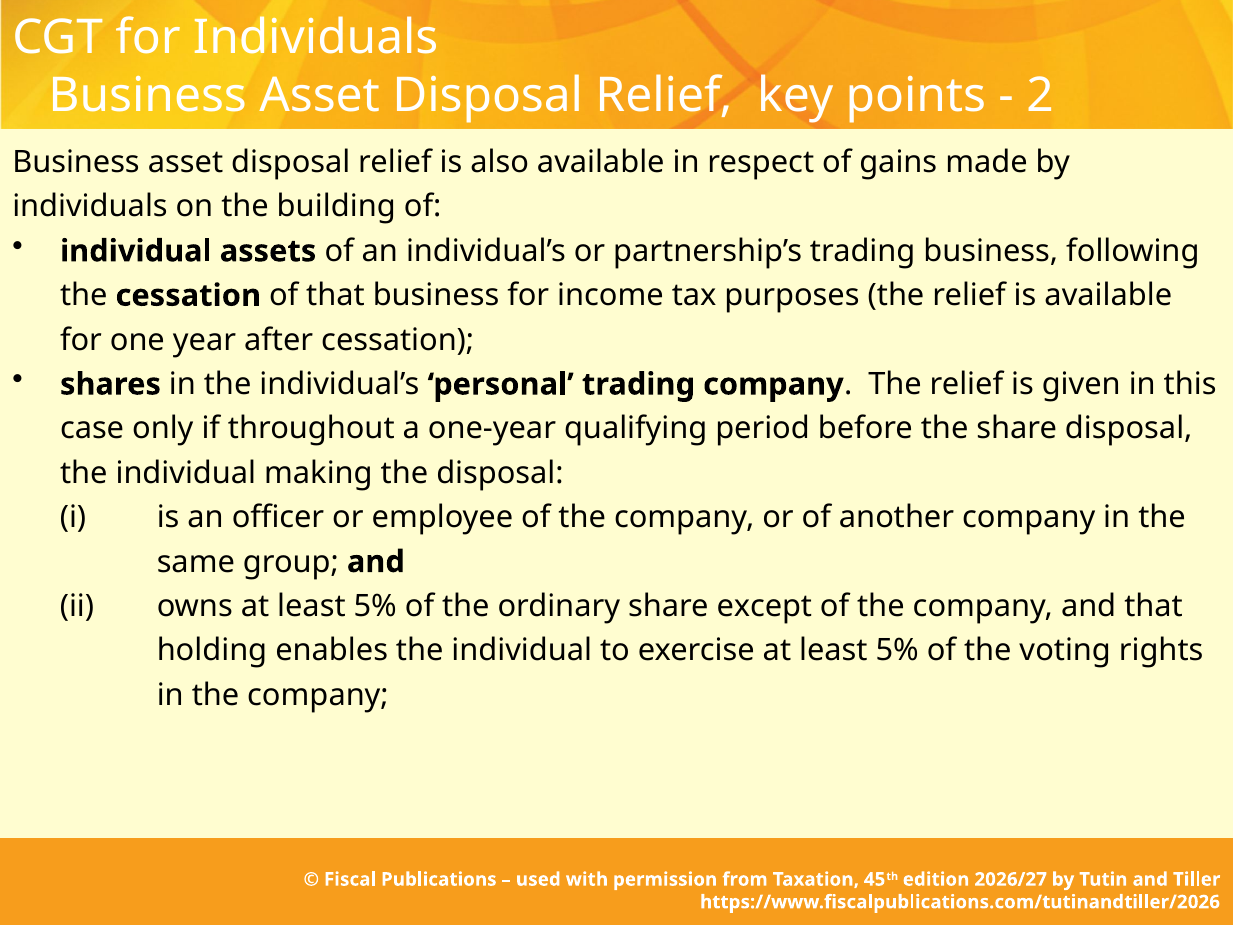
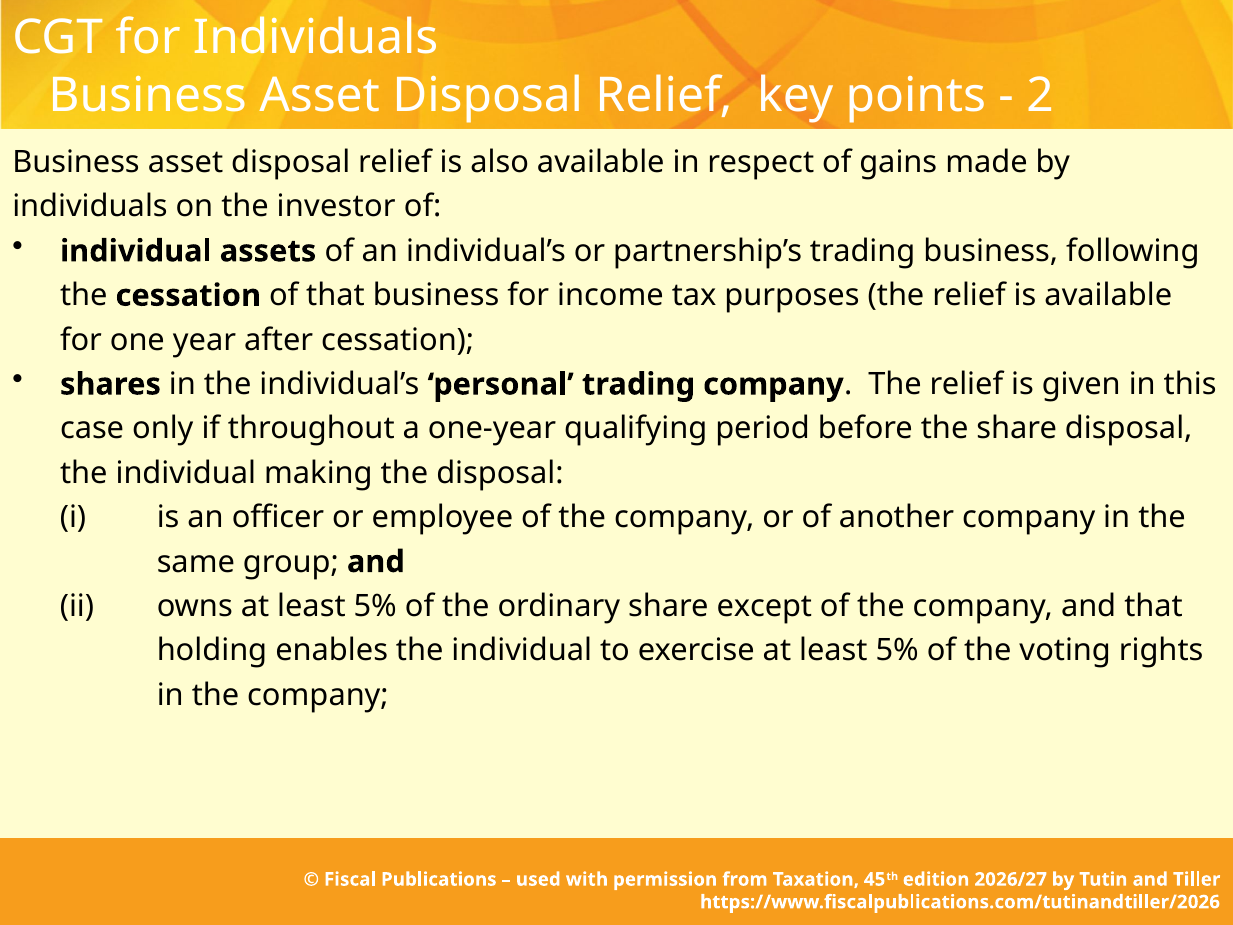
building: building -> investor
